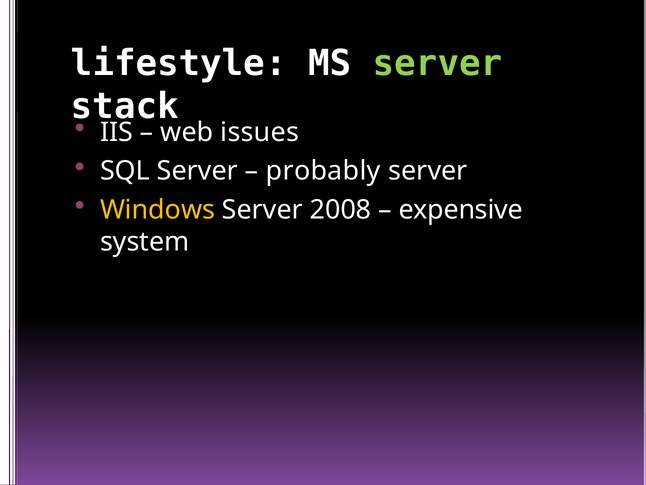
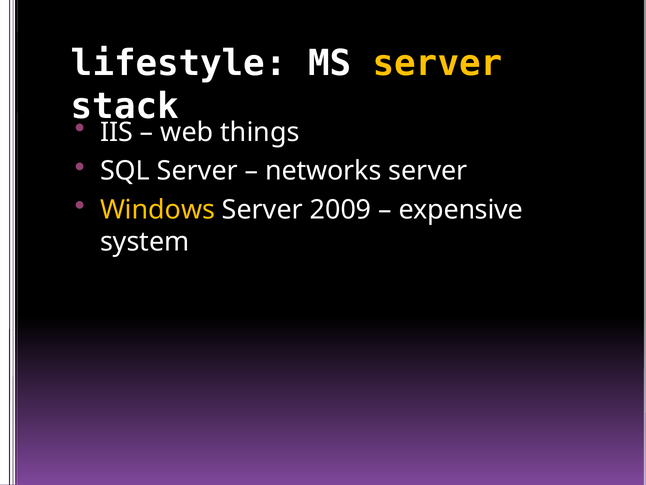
server at (438, 63) colour: light green -> yellow
issues: issues -> things
probably: probably -> networks
2008: 2008 -> 2009
